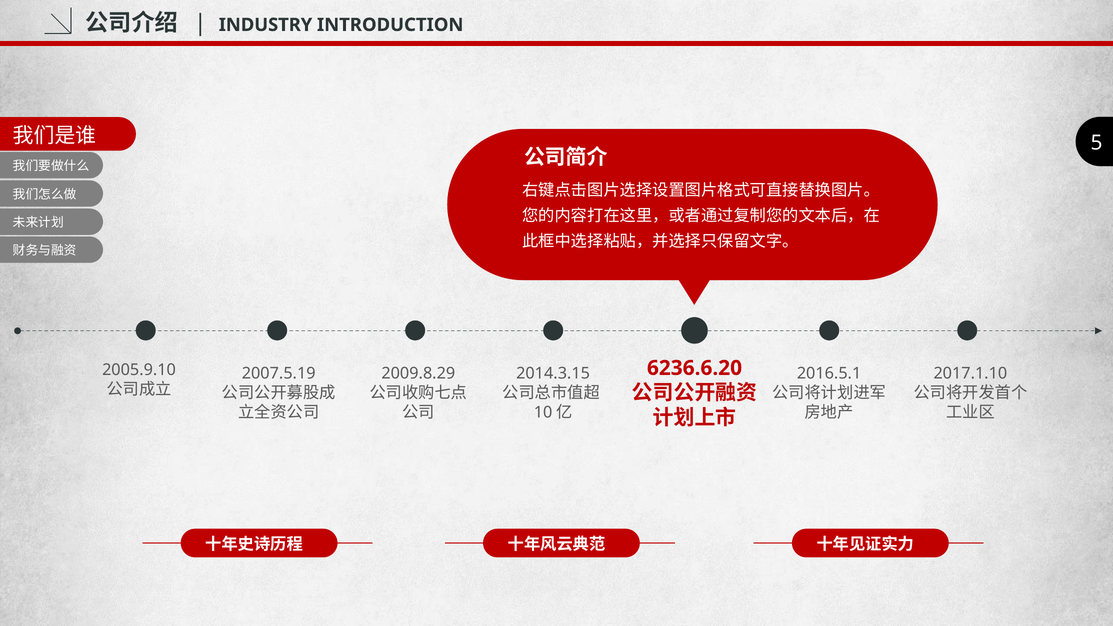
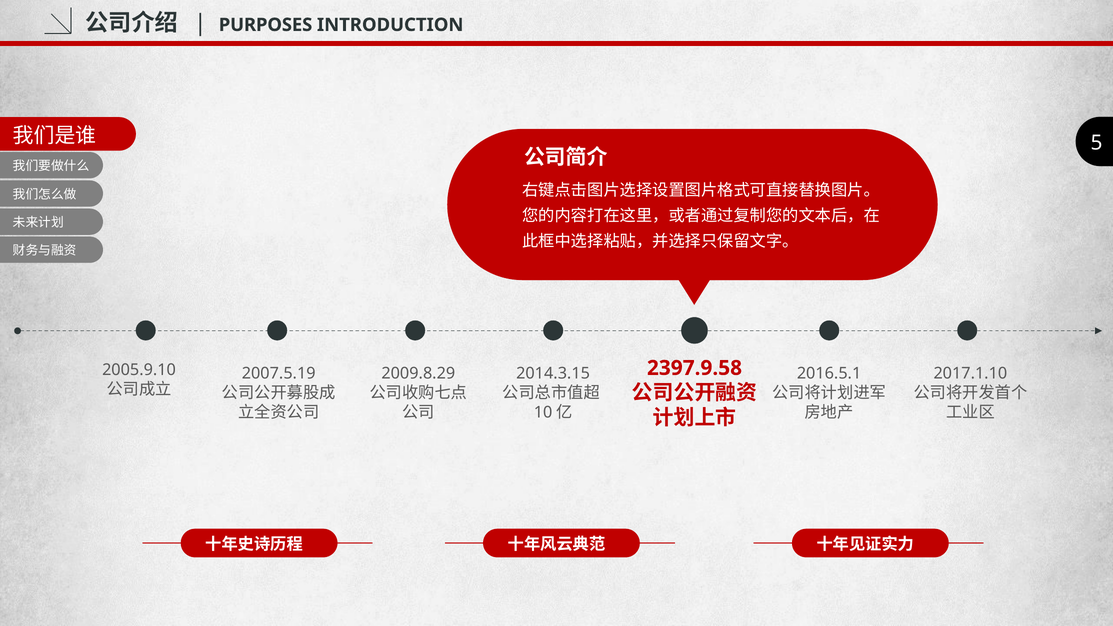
INDUSTRY: INDUSTRY -> PURPOSES
6236.6.20: 6236.6.20 -> 2397.9.58
